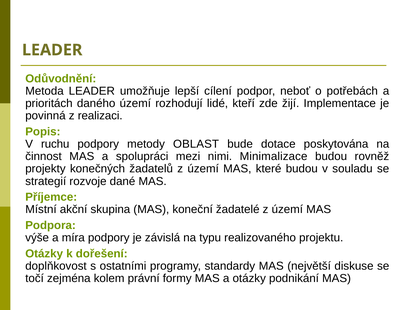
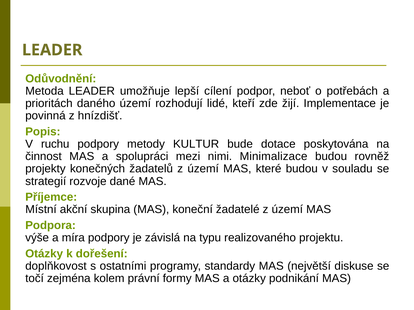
realizaci: realizaci -> hnízdišť
OBLAST: OBLAST -> KULTUR
